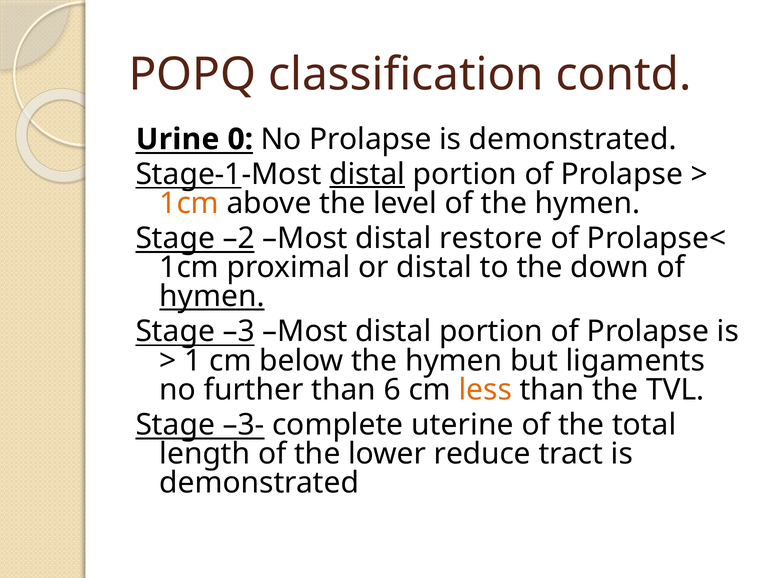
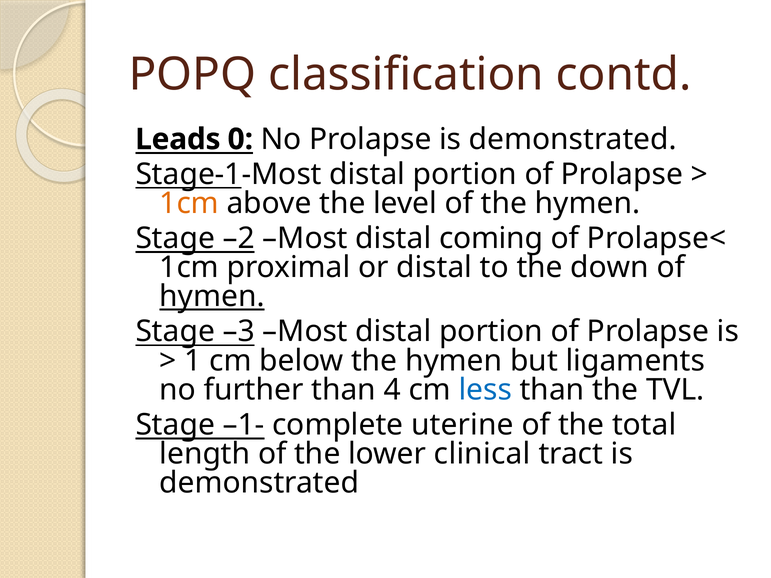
Urine: Urine -> Leads
distal at (367, 174) underline: present -> none
restore: restore -> coming
6: 6 -> 4
less colour: orange -> blue
–3-: –3- -> –1-
reduce: reduce -> clinical
